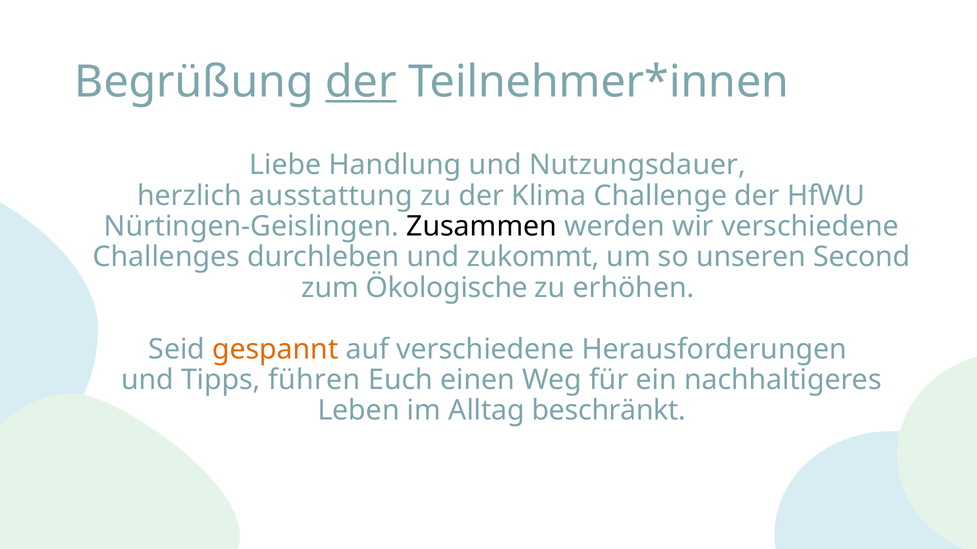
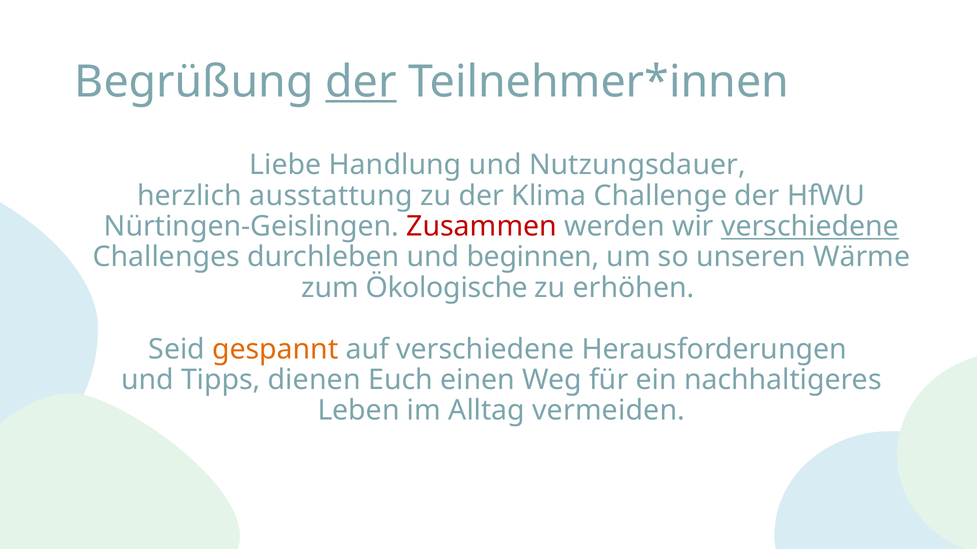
Zusammen colour: black -> red
verschiedene at (810, 227) underline: none -> present
zukommt: zukommt -> beginnen
Second: Second -> Wärme
führen: führen -> dienen
beschränkt: beschränkt -> vermeiden
